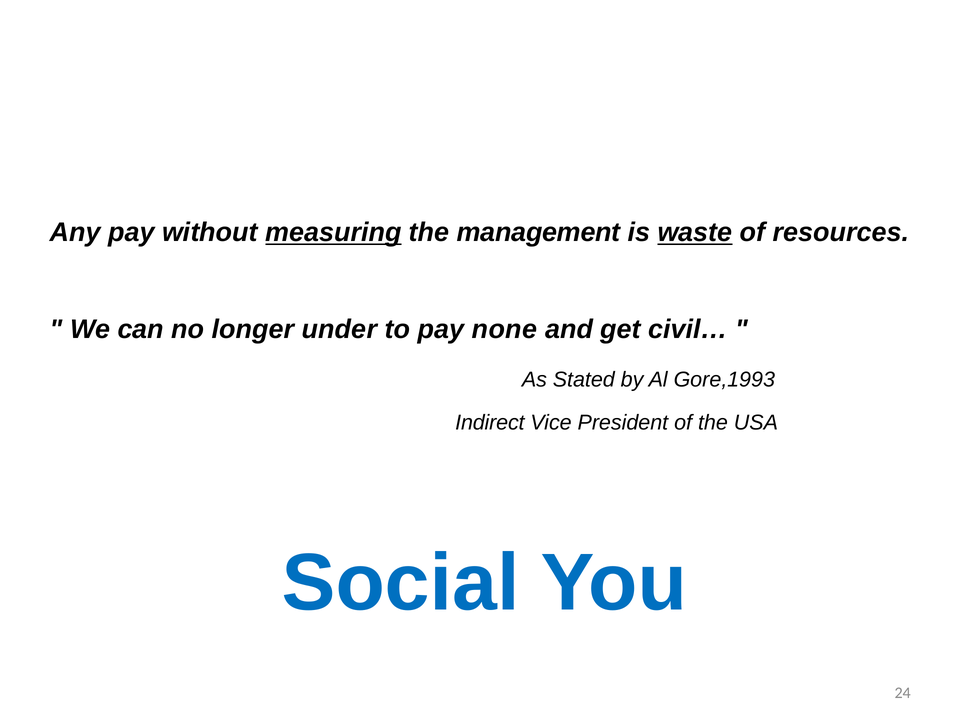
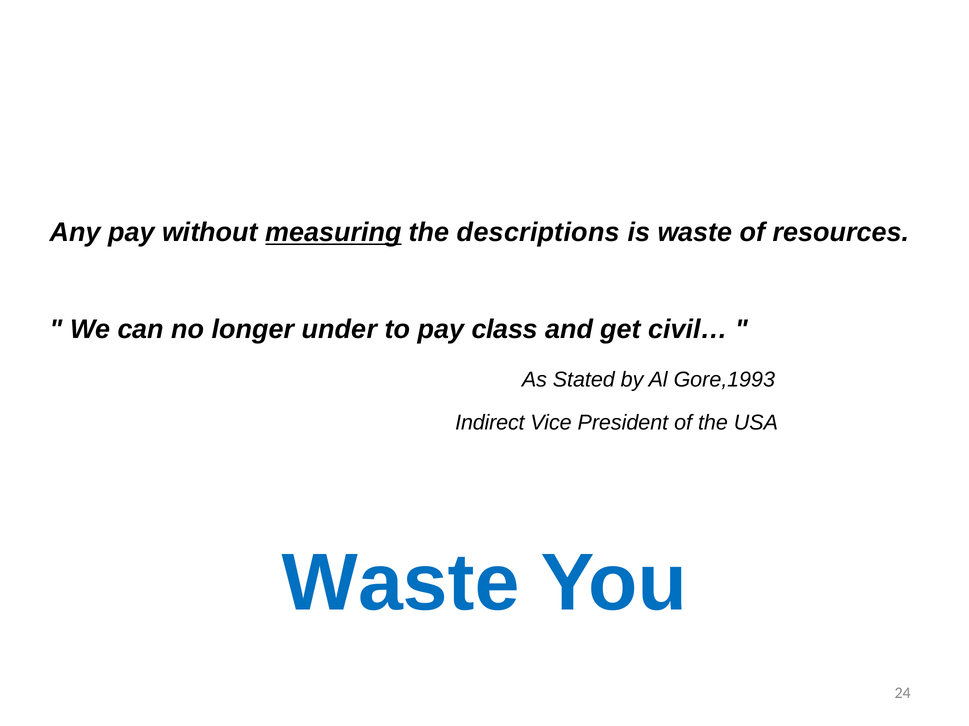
management: management -> descriptions
waste at (695, 233) underline: present -> none
none: none -> class
Social at (401, 584): Social -> Waste
